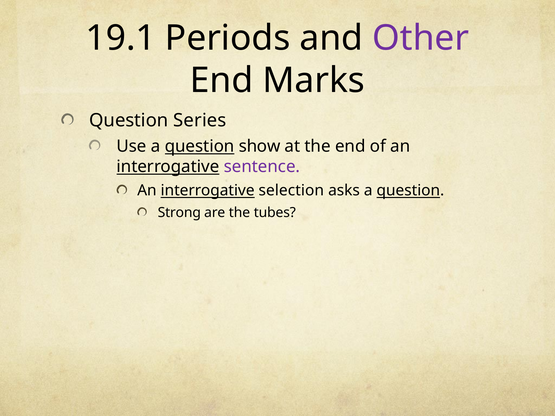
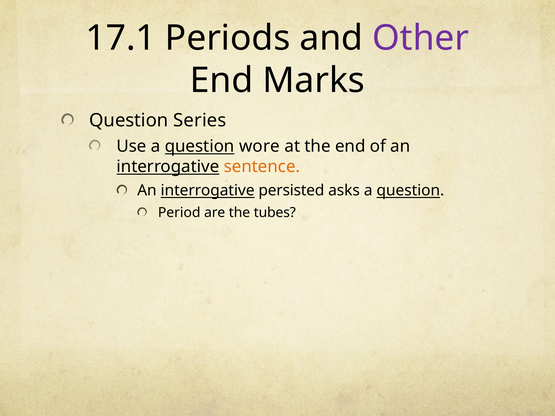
19.1: 19.1 -> 17.1
show: show -> wore
sentence colour: purple -> orange
selection: selection -> persisted
Strong: Strong -> Period
